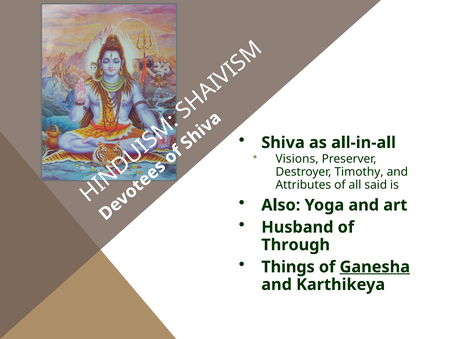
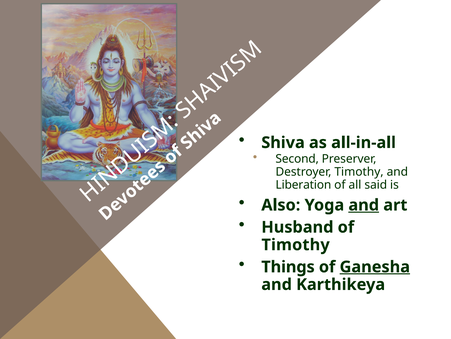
Visions: Visions -> Second
Attributes: Attributes -> Liberation
and at (364, 205) underline: none -> present
Through at (296, 244): Through -> Timothy
